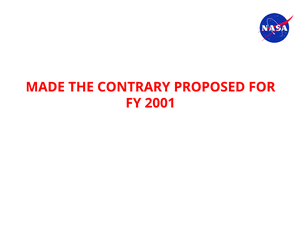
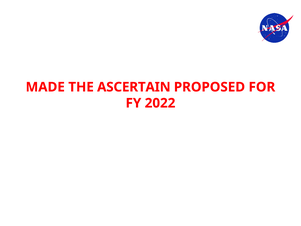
CONTRARY: CONTRARY -> ASCERTAIN
2001: 2001 -> 2022
